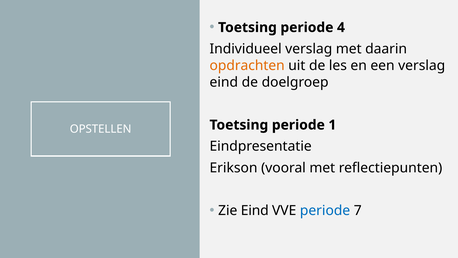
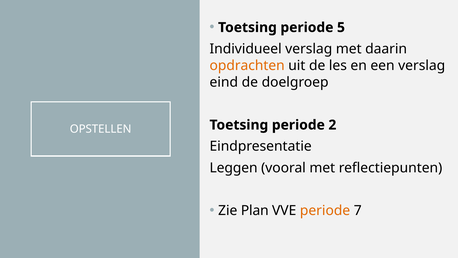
4: 4 -> 5
1: 1 -> 2
Erikson: Erikson -> Leggen
Zie Eind: Eind -> Plan
periode at (325, 210) colour: blue -> orange
